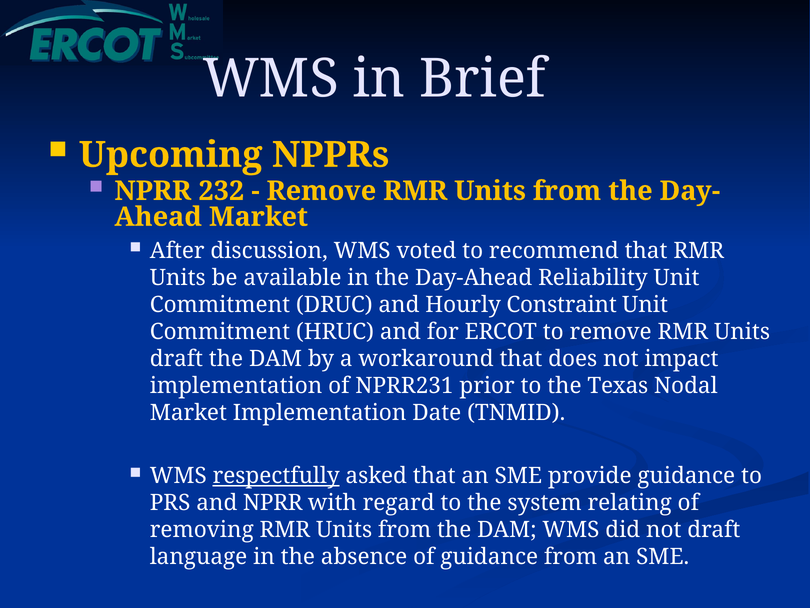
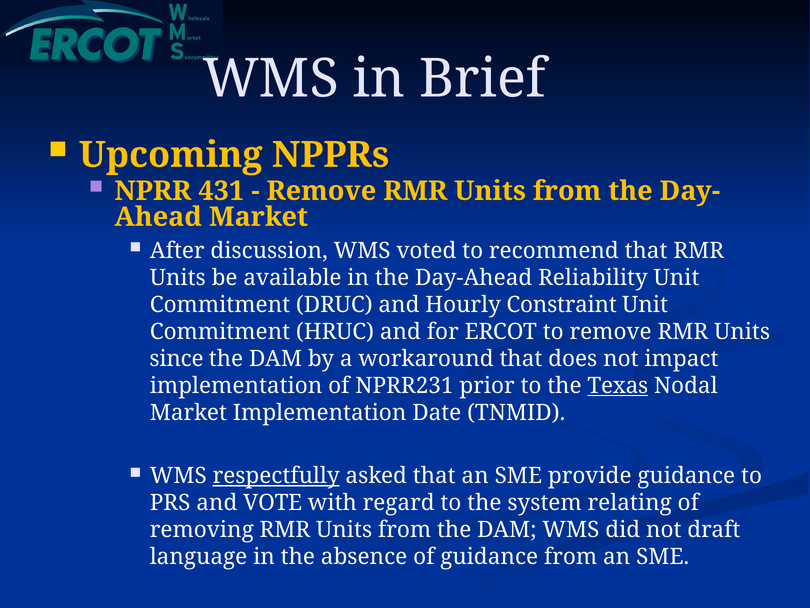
232: 232 -> 431
draft at (176, 358): draft -> since
Texas underline: none -> present
and NPRR: NPRR -> VOTE
